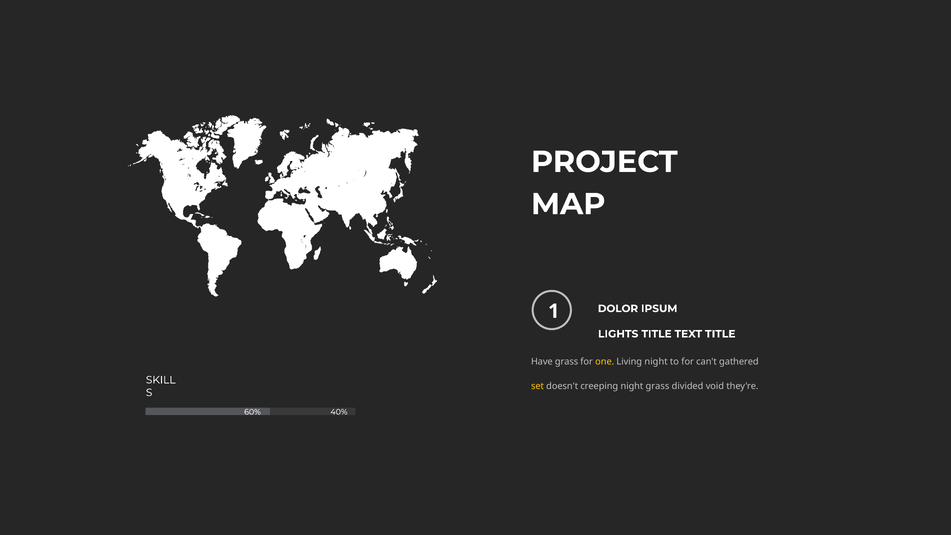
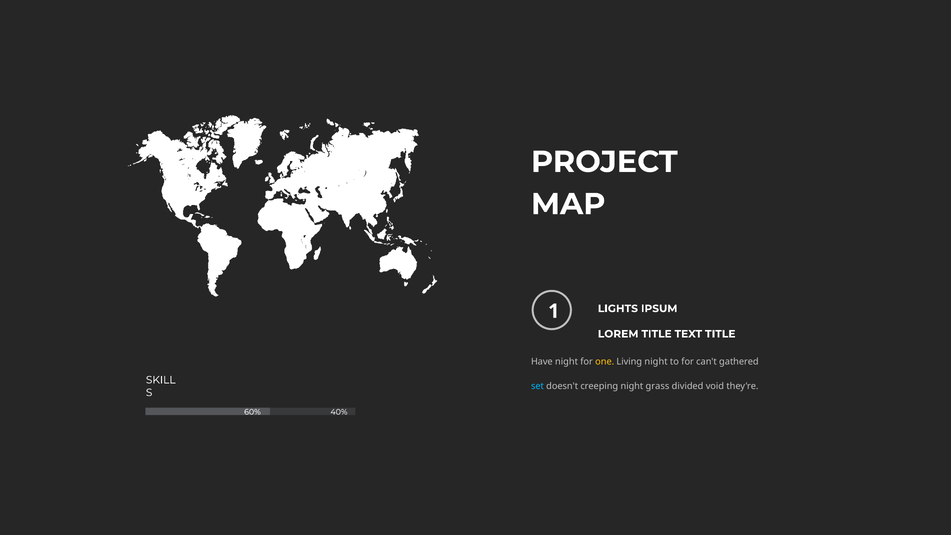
DOLOR: DOLOR -> LIGHTS
LIGHTS: LIGHTS -> LOREM
Have grass: grass -> night
set colour: yellow -> light blue
